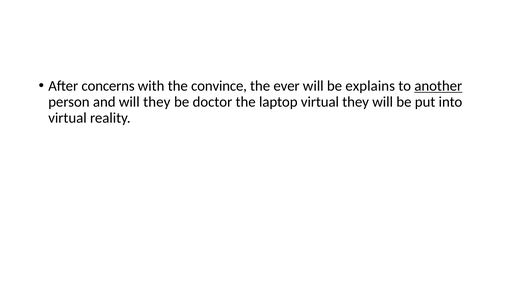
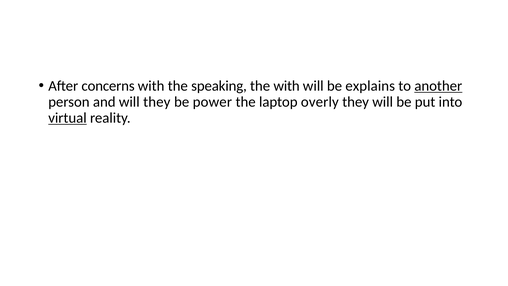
convince: convince -> speaking
the ever: ever -> with
doctor: doctor -> power
laptop virtual: virtual -> overly
virtual at (67, 118) underline: none -> present
